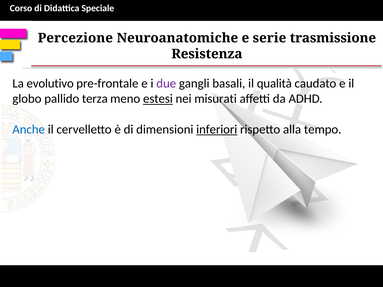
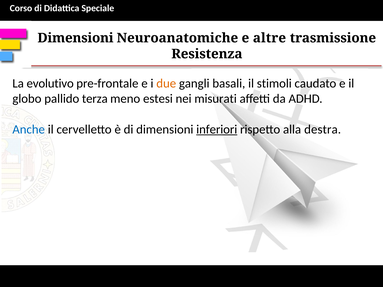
Percezione at (75, 38): Percezione -> Dimensioni
serie: serie -> altre
due colour: purple -> orange
qualità: qualità -> stimoli
estesi underline: present -> none
tempo: tempo -> destra
